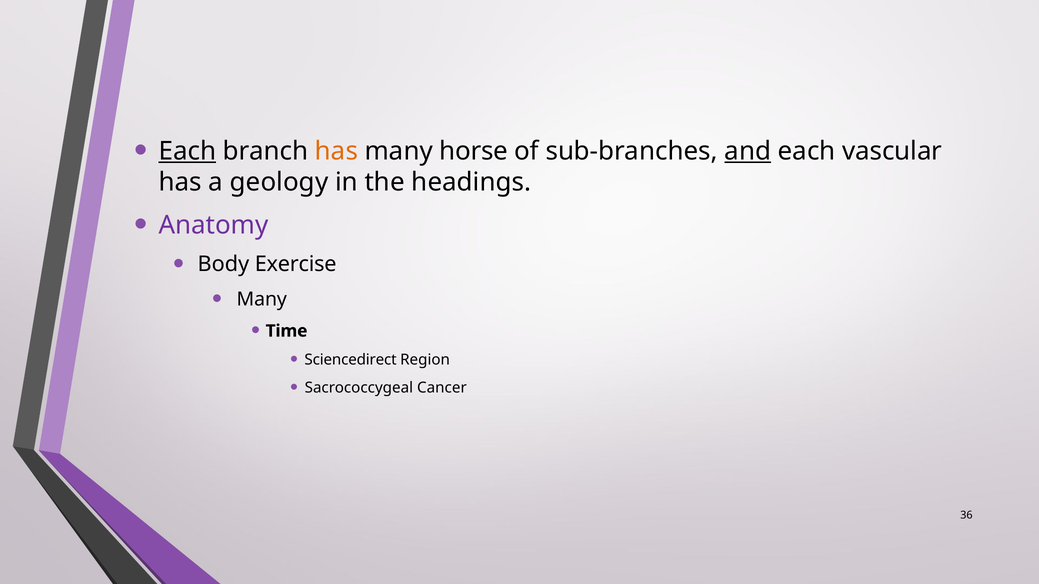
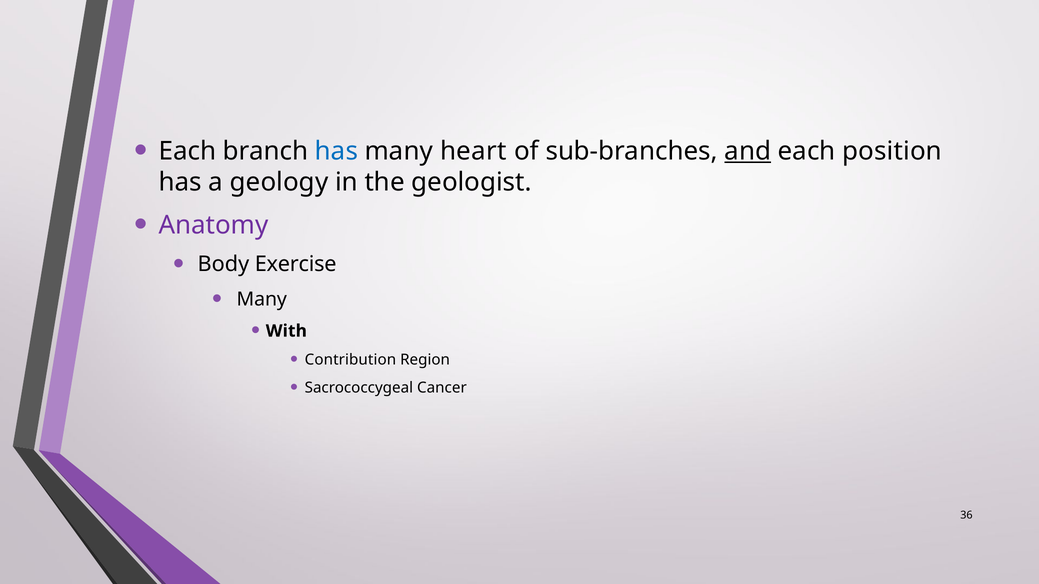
Each at (187, 151) underline: present -> none
has at (336, 151) colour: orange -> blue
horse: horse -> heart
vascular: vascular -> position
headings: headings -> geologist
Time: Time -> With
Sciencedirect: Sciencedirect -> Contribution
